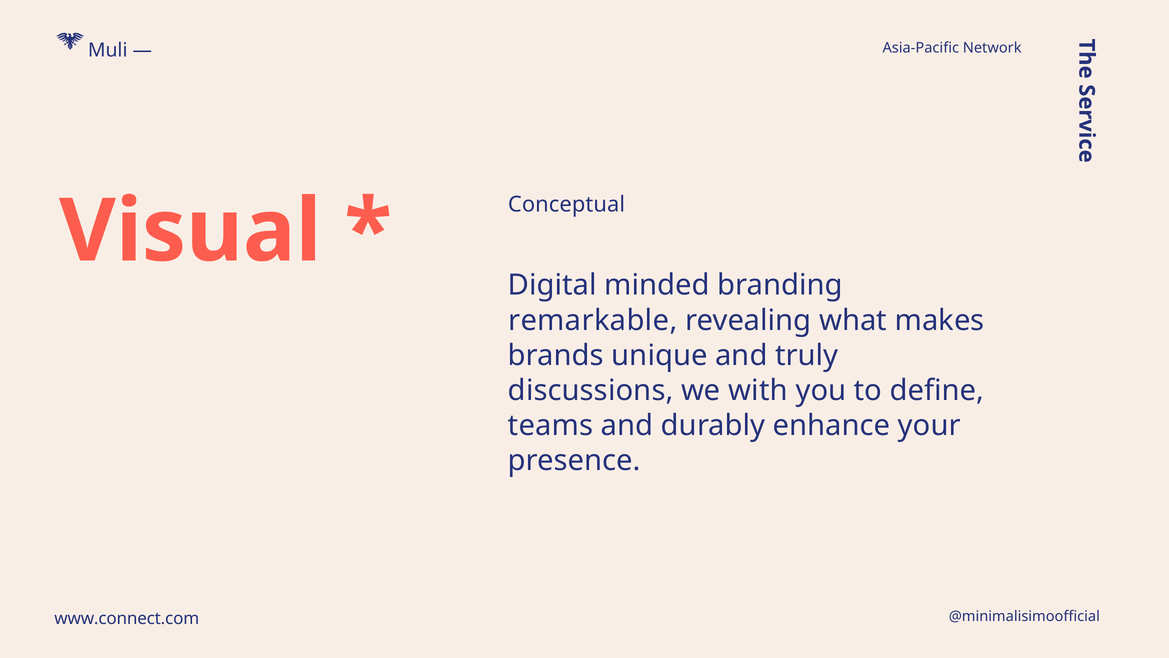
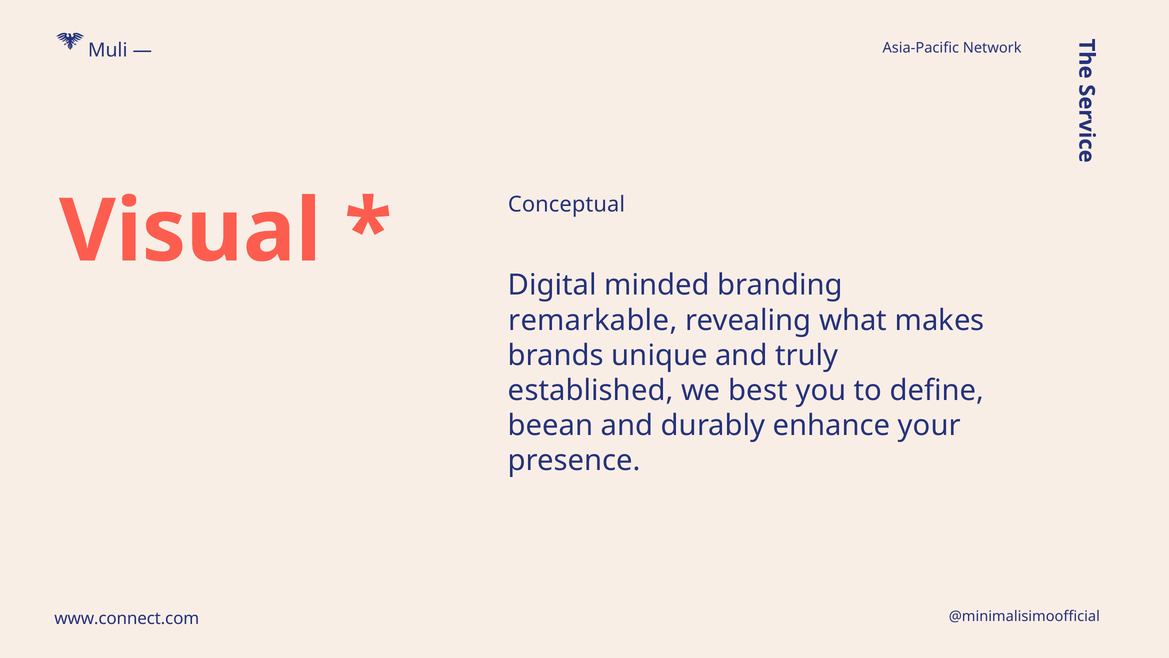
discussions: discussions -> established
with: with -> best
teams: teams -> beean
